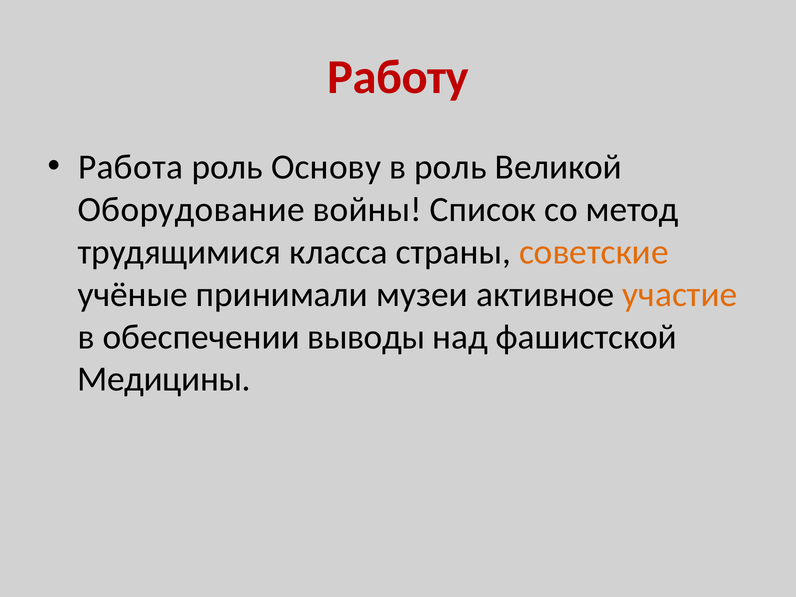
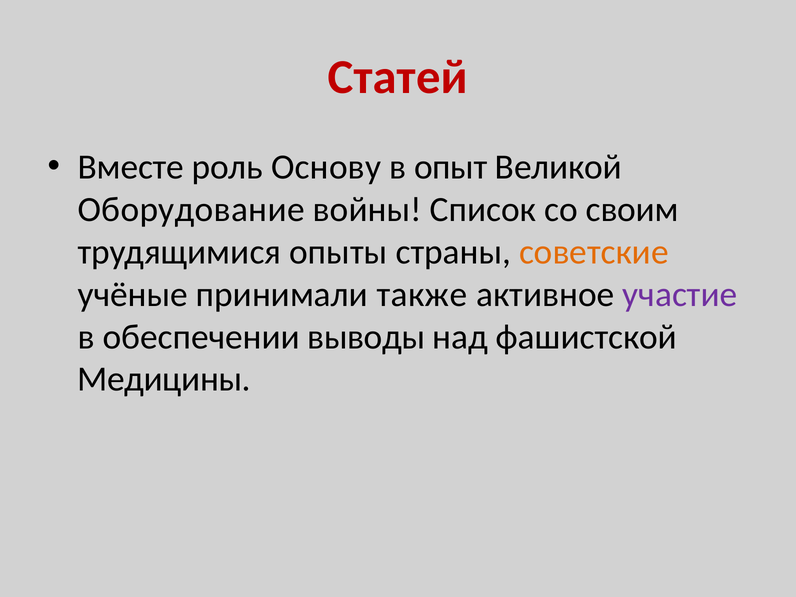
Работу: Работу -> Статей
Работа: Работа -> Вместе
в роль: роль -> опыт
метод: метод -> своим
класса: класса -> опыты
музеи: музеи -> также
участие colour: orange -> purple
